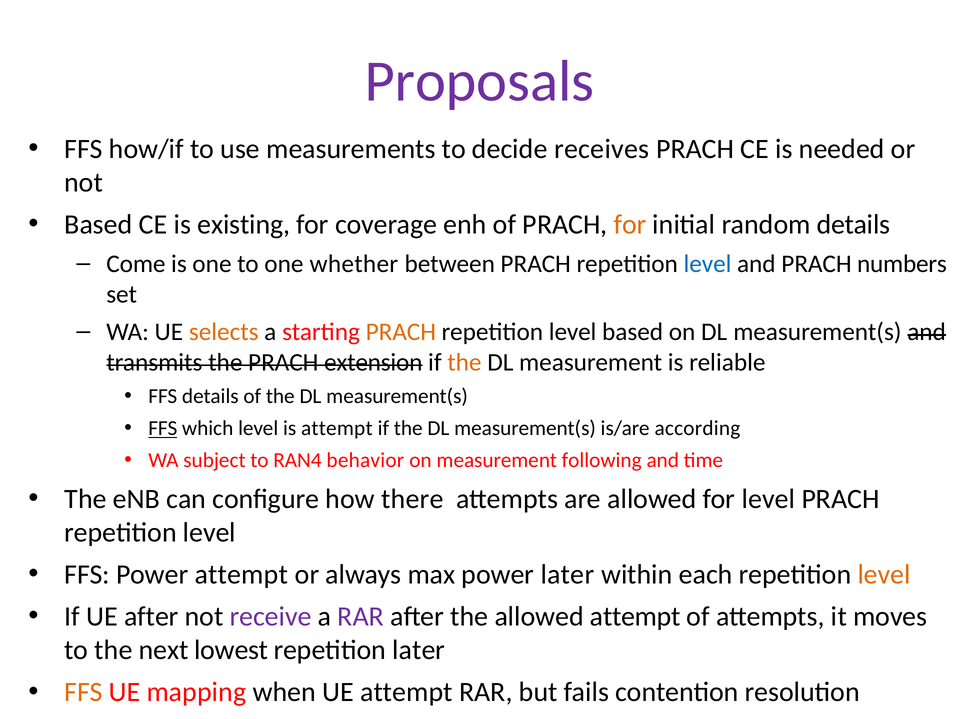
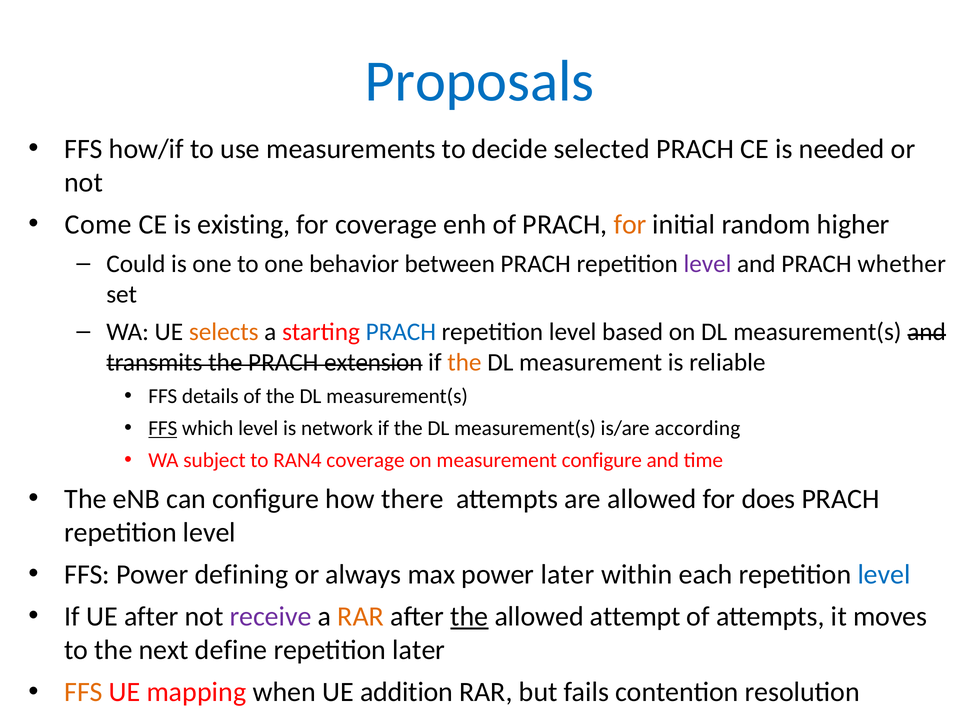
Proposals colour: purple -> blue
receives: receives -> selected
Based at (98, 225): Based -> Come
random details: details -> higher
Come: Come -> Could
whether: whether -> behavior
level at (708, 264) colour: blue -> purple
numbers: numbers -> whether
PRACH at (401, 332) colour: orange -> blue
is attempt: attempt -> network
RAN4 behavior: behavior -> coverage
measurement following: following -> configure
for level: level -> does
Power attempt: attempt -> defining
level at (884, 575) colour: orange -> blue
RAR at (361, 617) colour: purple -> orange
the at (469, 617) underline: none -> present
lowest: lowest -> define
UE attempt: attempt -> addition
